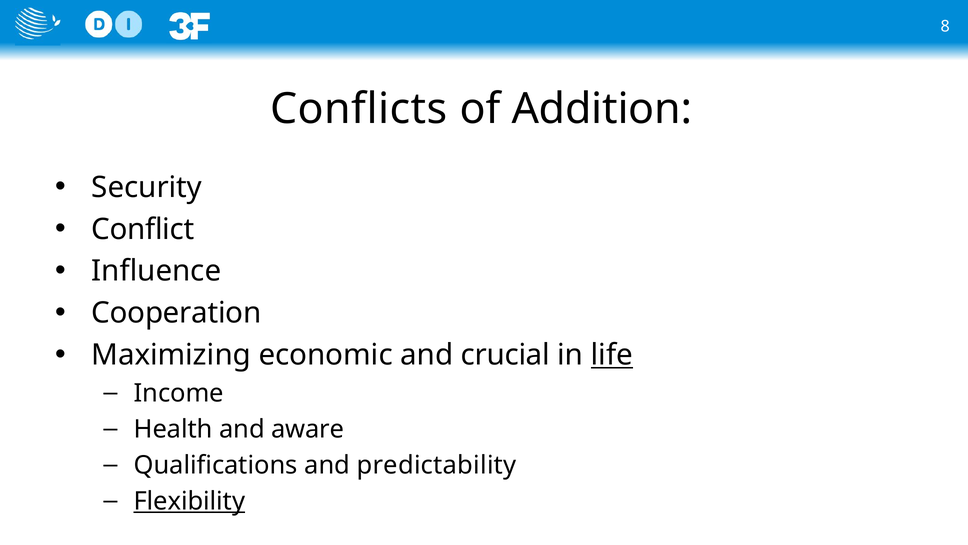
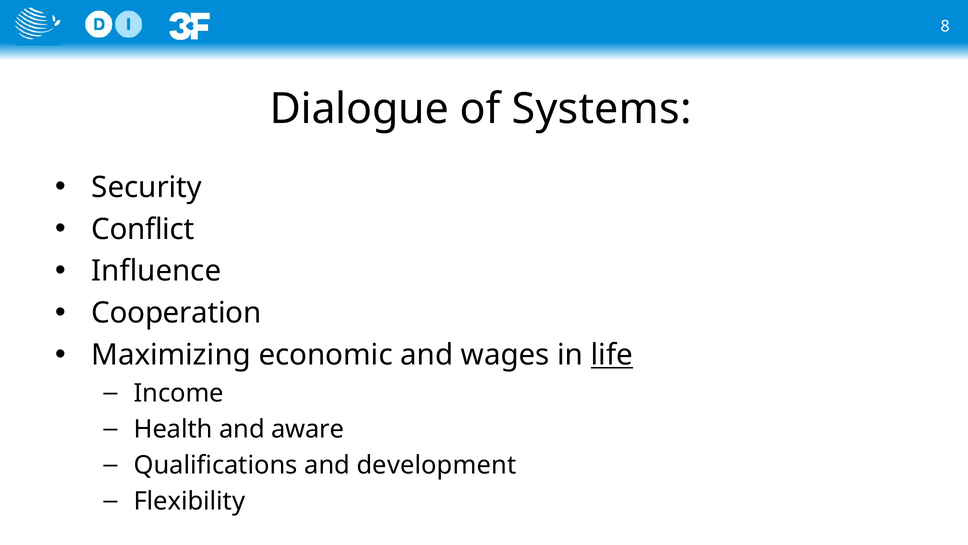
Conflicts: Conflicts -> Dialogue
Addition: Addition -> Systems
crucial: crucial -> wages
predictability: predictability -> development
Flexibility underline: present -> none
